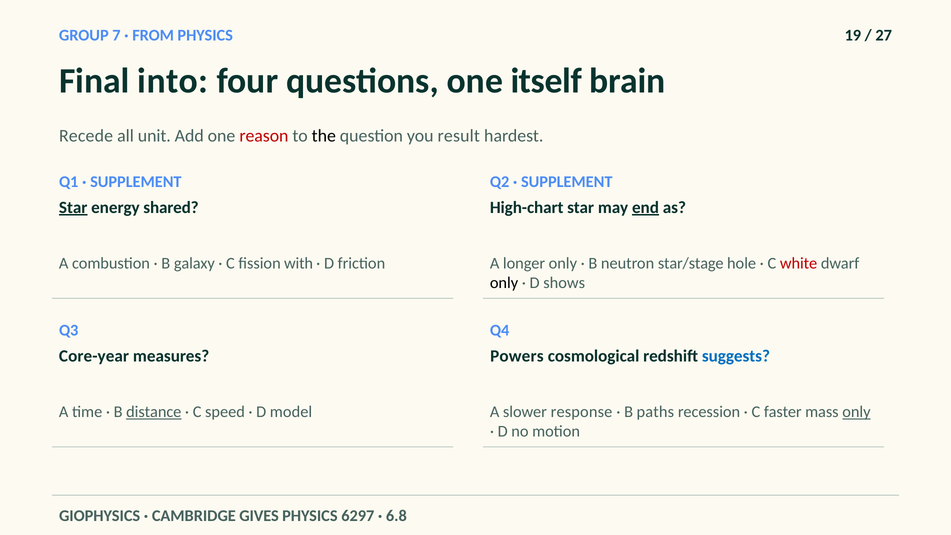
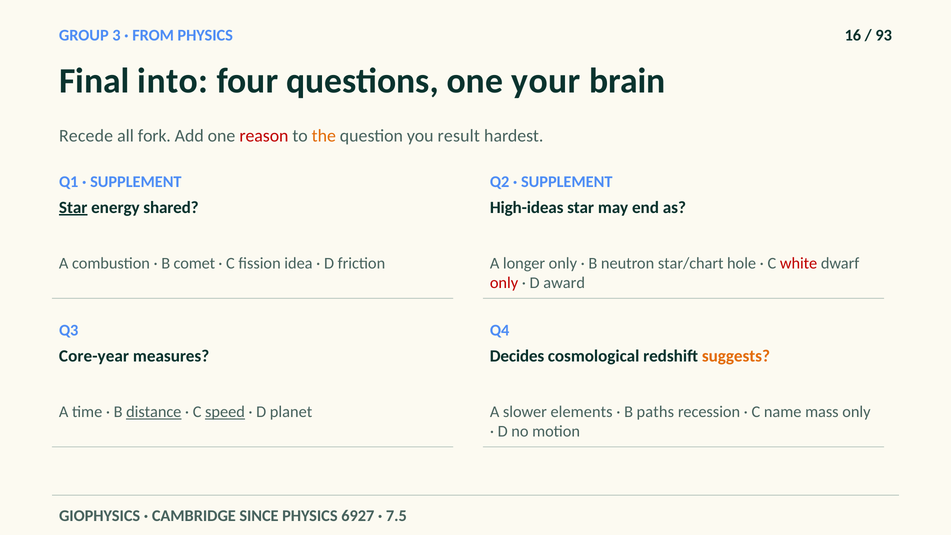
7: 7 -> 3
19: 19 -> 16
27: 27 -> 93
itself: itself -> your
unit: unit -> fork
the colour: black -> orange
High-chart: High-chart -> High-ideas
end underline: present -> none
galaxy: galaxy -> comet
with: with -> idea
star/stage: star/stage -> star/chart
only at (504, 283) colour: black -> red
shows: shows -> award
Powers: Powers -> Decides
suggests colour: blue -> orange
speed underline: none -> present
model: model -> planet
response: response -> elements
faster: faster -> name
only at (856, 412) underline: present -> none
GIVES: GIVES -> SINCE
6297: 6297 -> 6927
6.8: 6.8 -> 7.5
